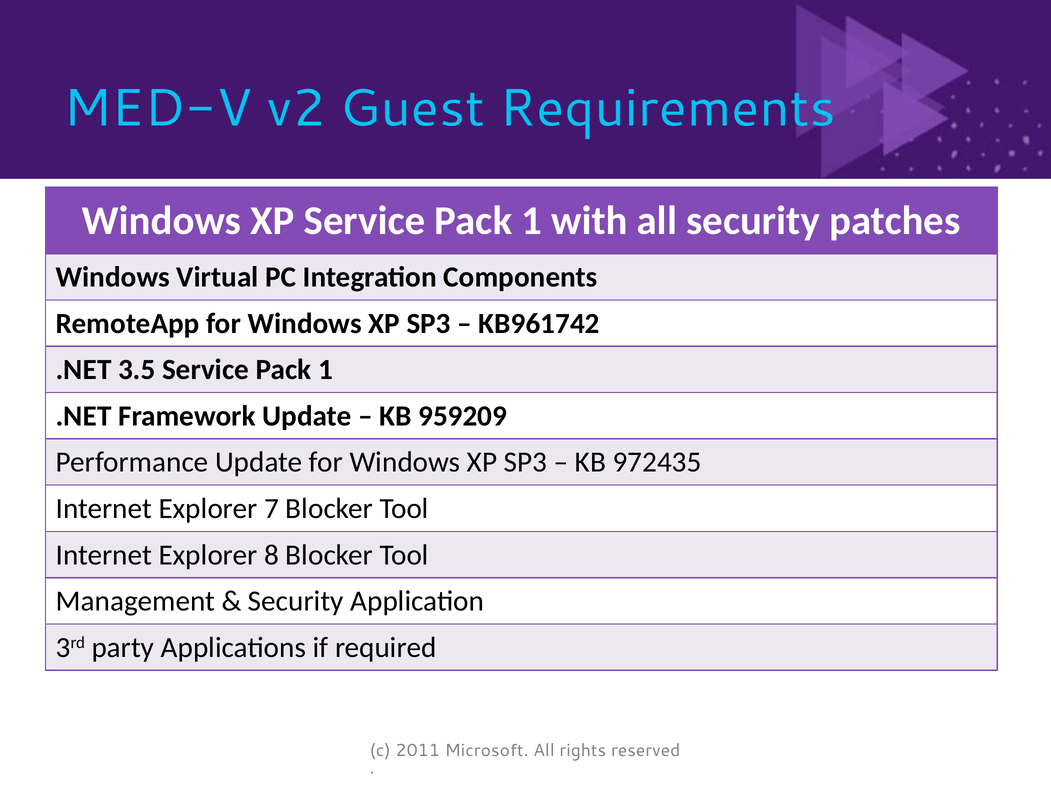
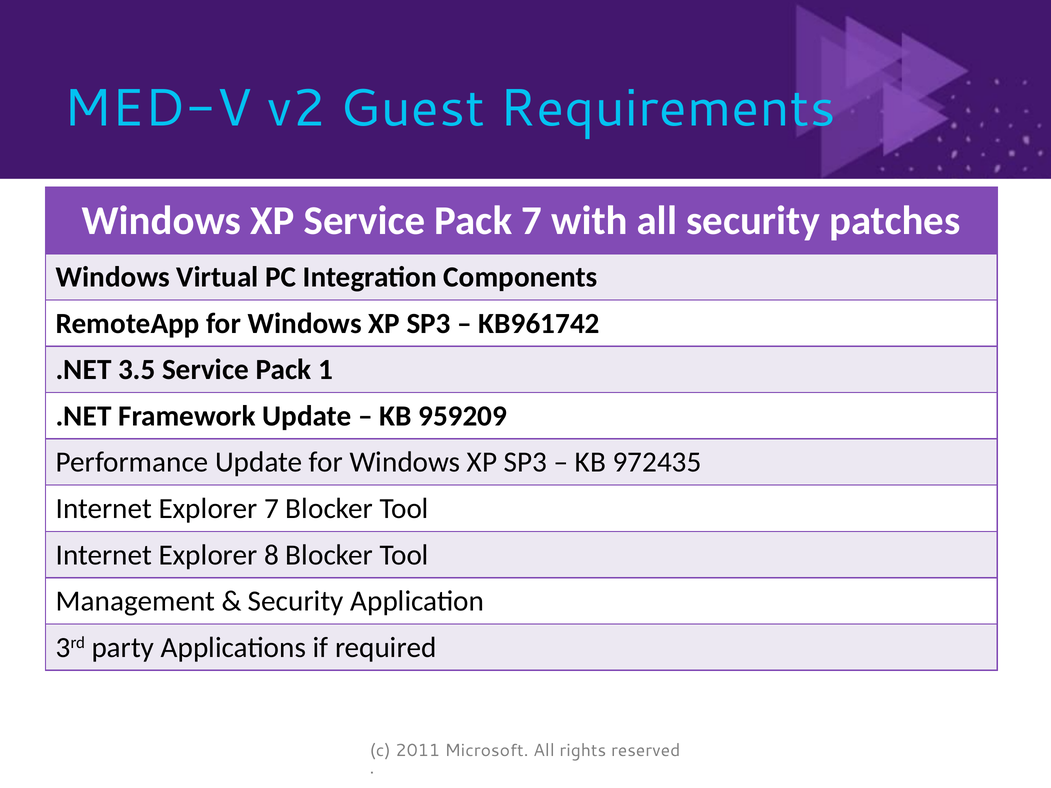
XP Service Pack 1: 1 -> 7
